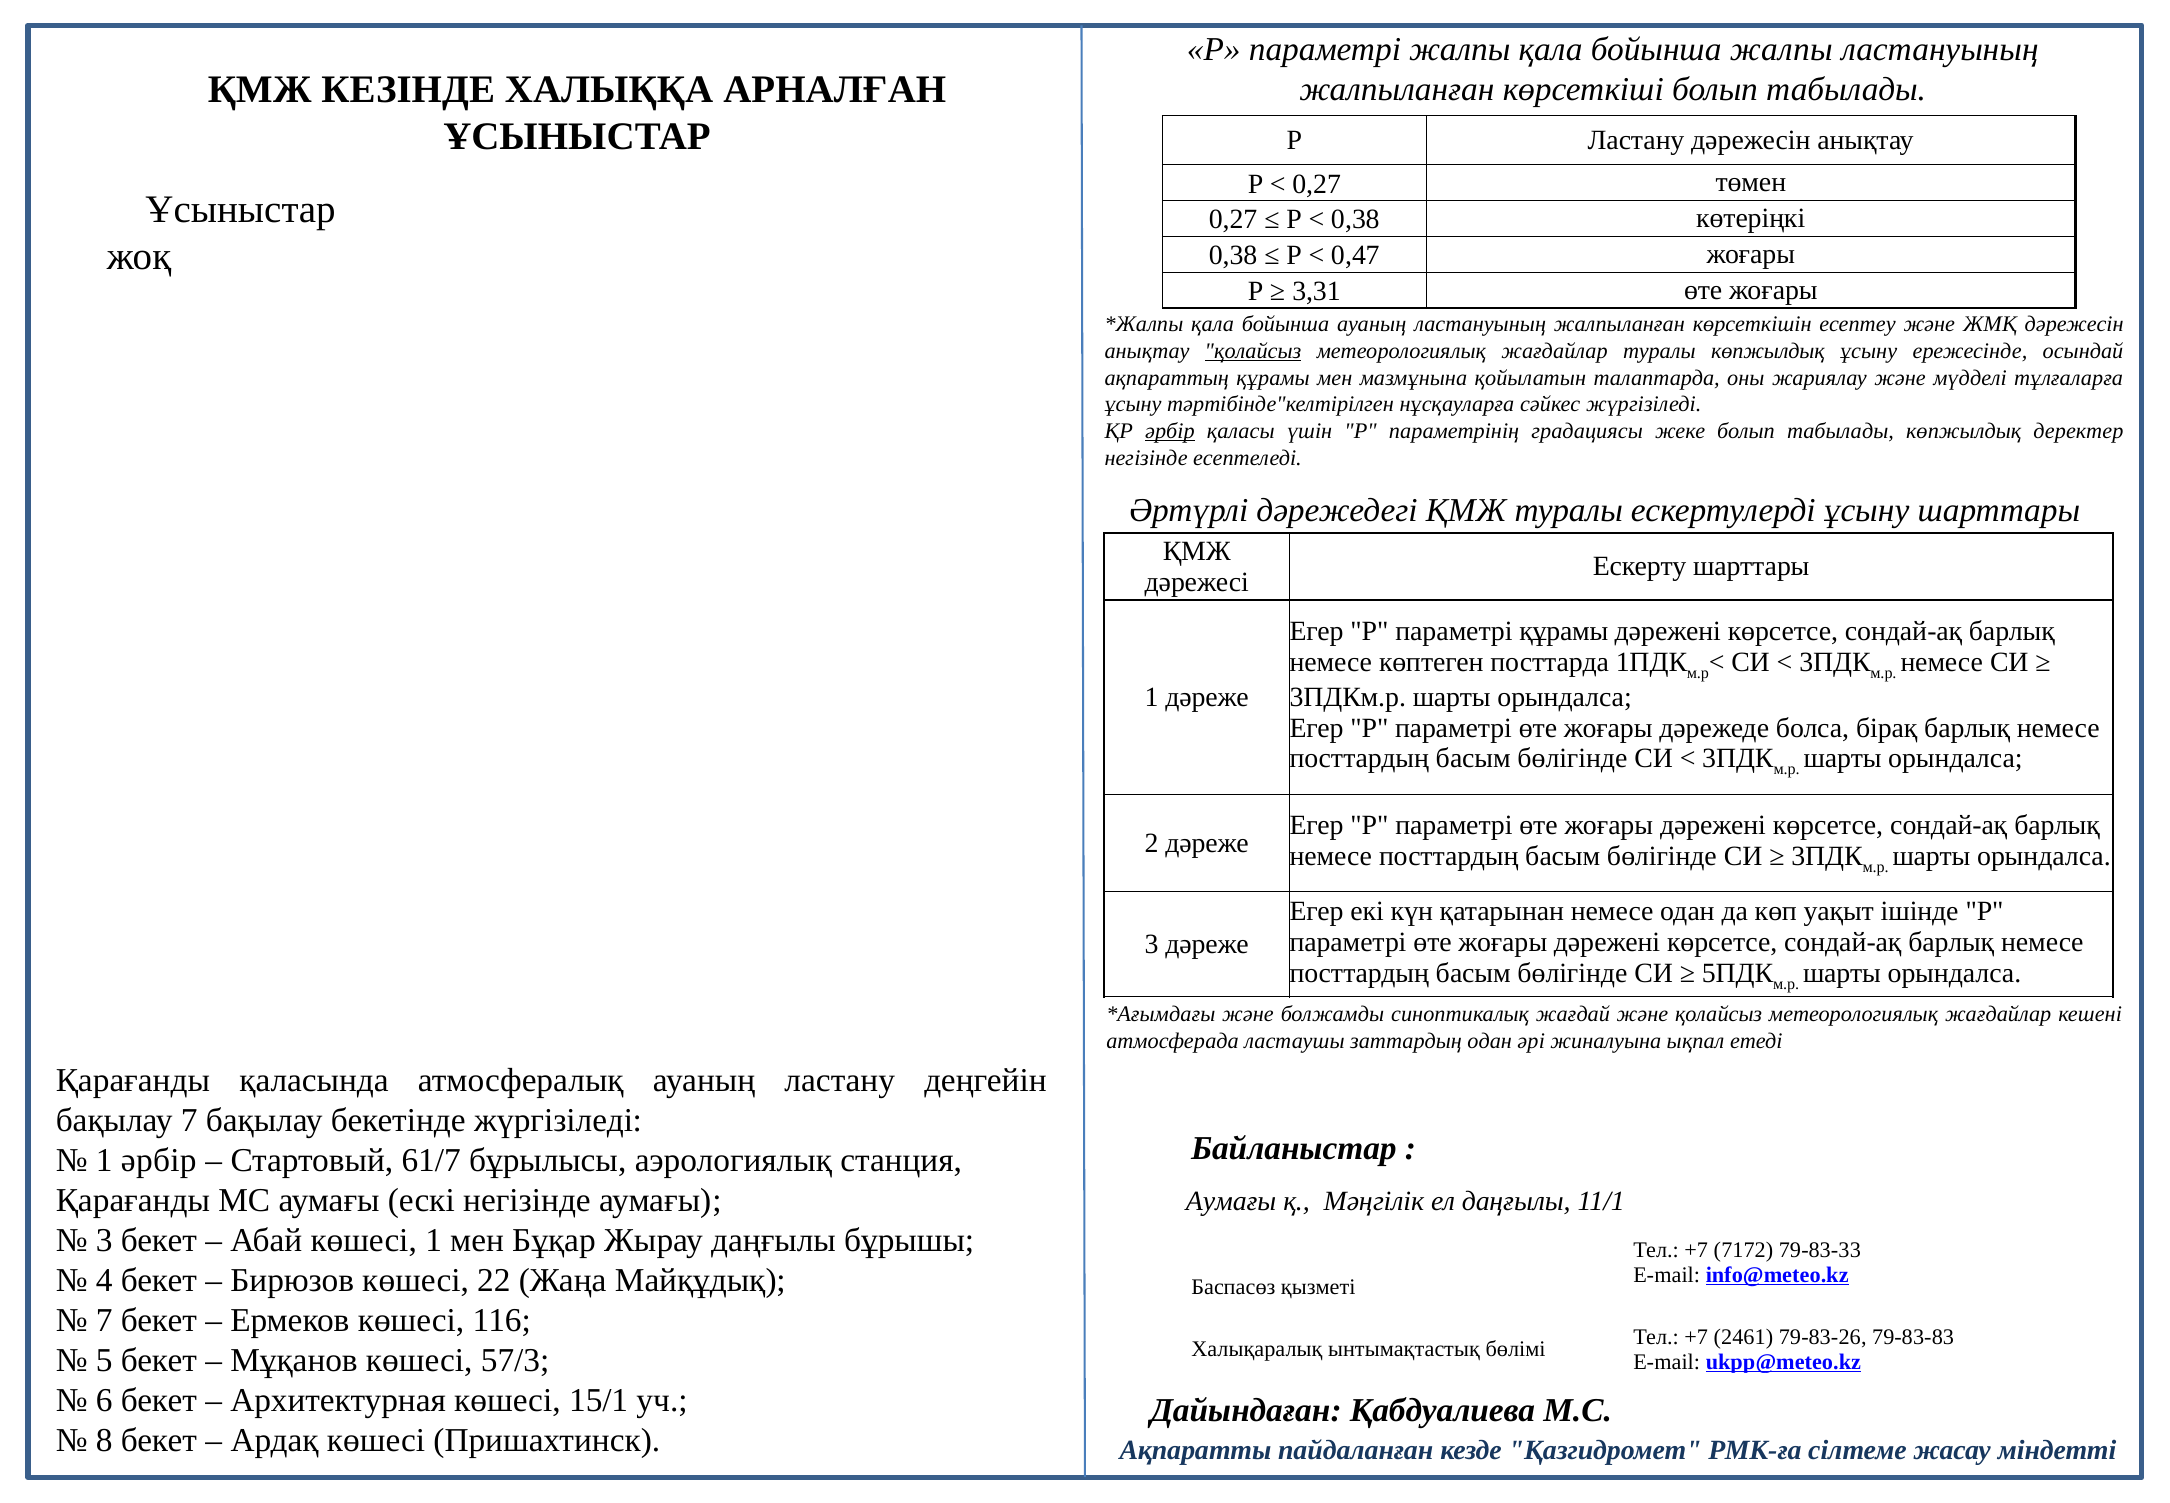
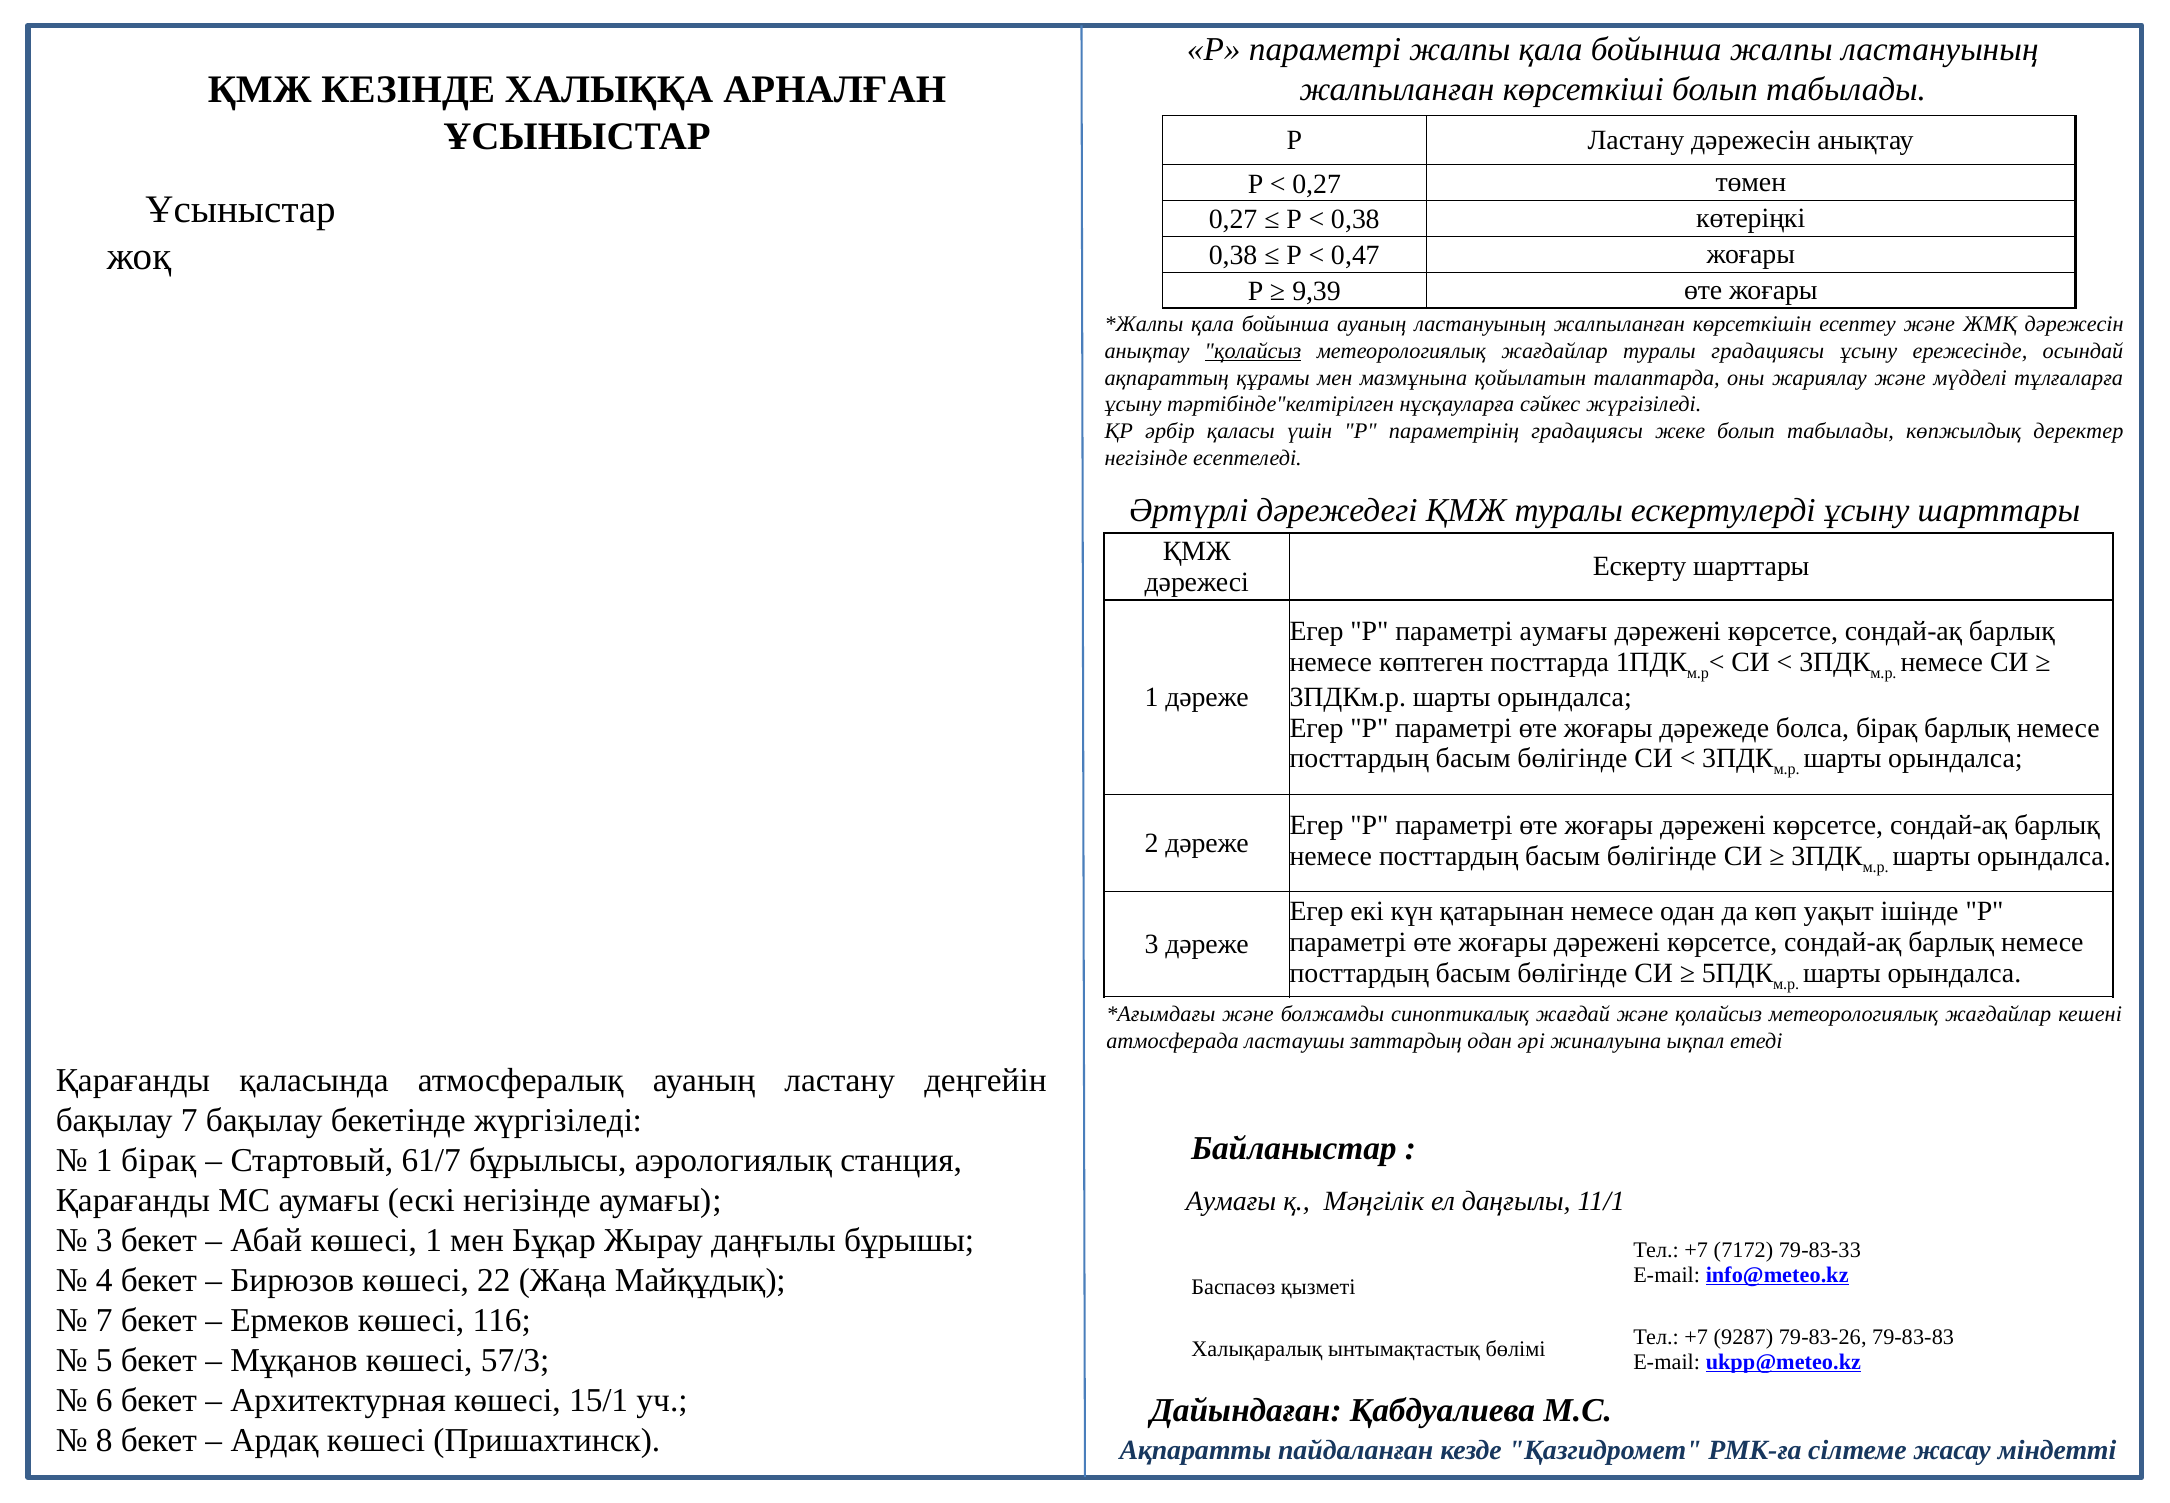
3,31: 3,31 -> 9,39
туралы көпжылдық: көпжылдық -> градациясы
әрбір at (1170, 431) underline: present -> none
параметрі құрамы: құрамы -> аумағы
1 әрбір: әрбір -> бірақ
2461: 2461 -> 9287
